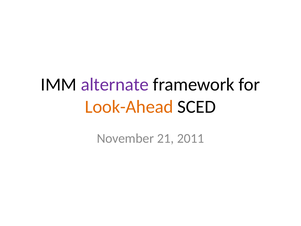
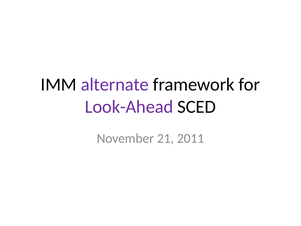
Look-Ahead colour: orange -> purple
